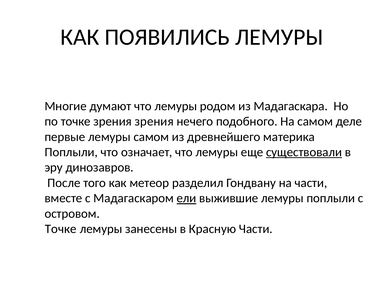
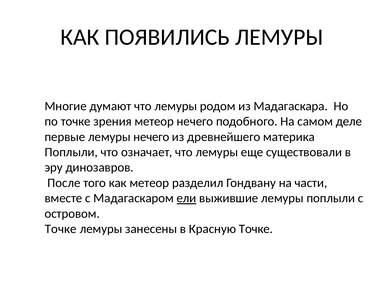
зрения зрения: зрения -> метеор
лемуры самом: самом -> нечего
существовали underline: present -> none
Красную Части: Части -> Точке
